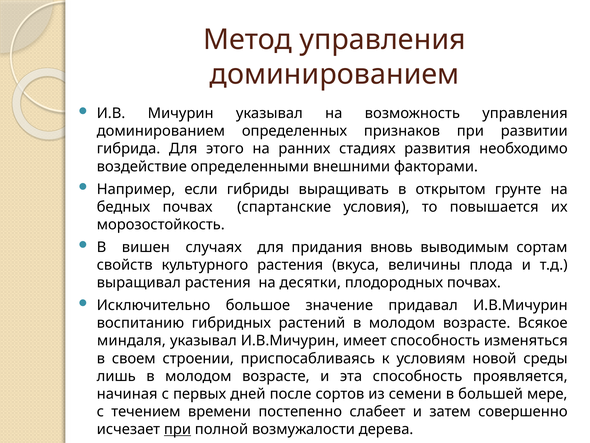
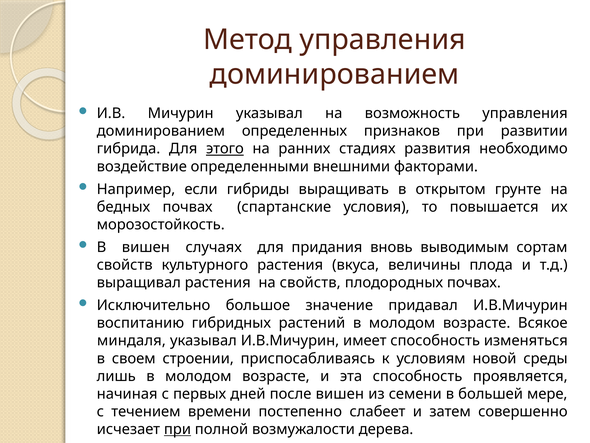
этого underline: none -> present
на десятки: десятки -> свойств
после сортов: сортов -> вишен
